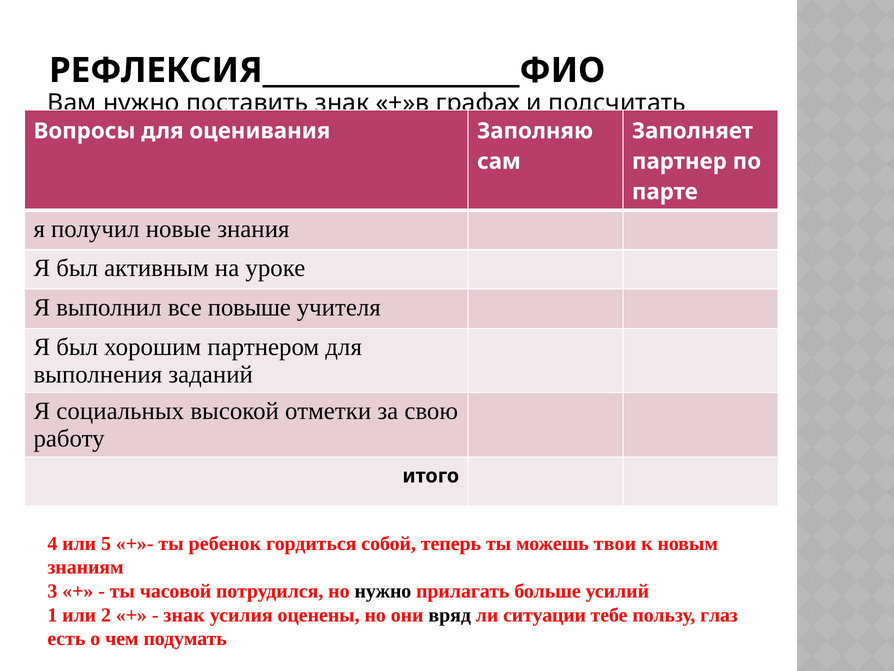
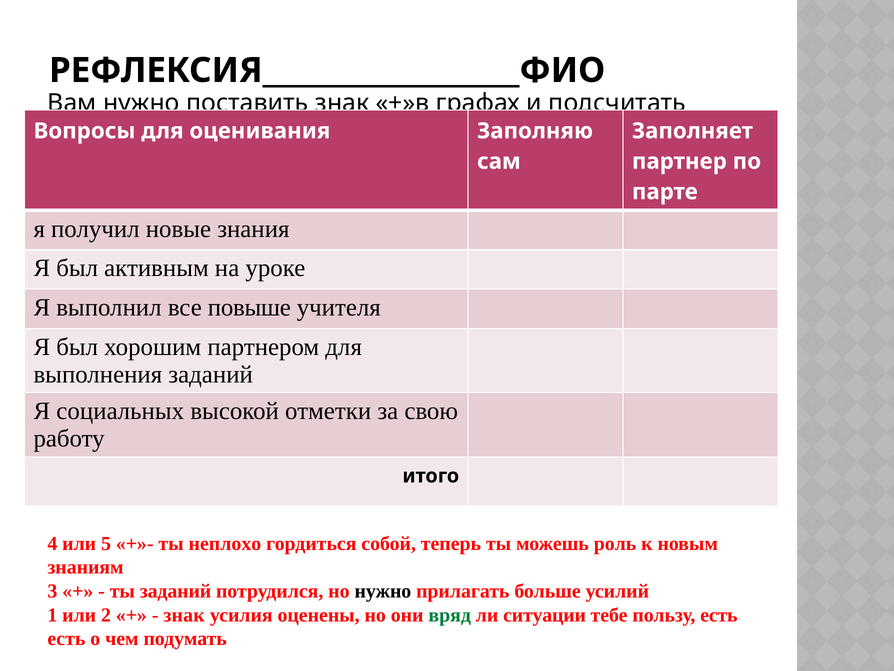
ребенок: ребенок -> неплохо
твои: твои -> роль
ты часовой: часовой -> заданий
вряд colour: black -> green
пользу глаз: глаз -> есть
